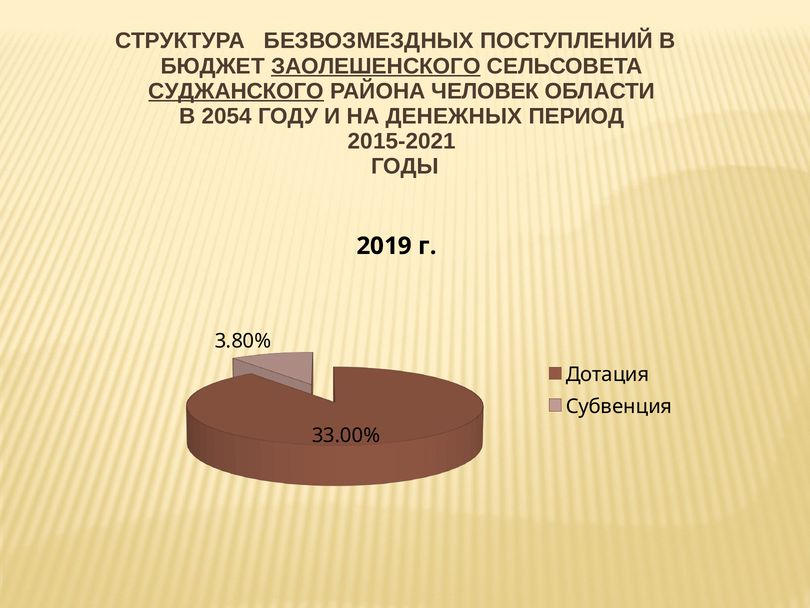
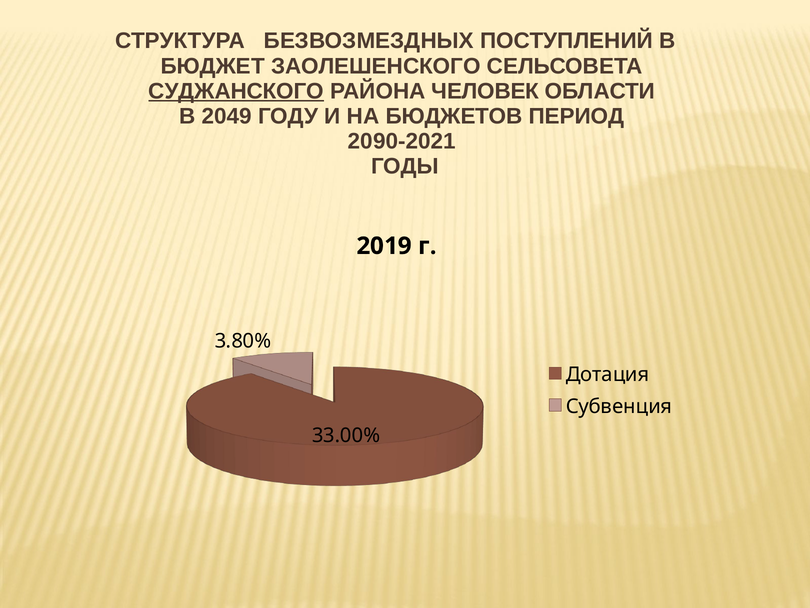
ЗАОЛЕШЕНСКОГО underline: present -> none
2054: 2054 -> 2049
ДЕНЕЖНЫХ: ДЕНЕЖНЫХ -> БЮДЖЕТОВ
2015-2021: 2015-2021 -> 2090-2021
